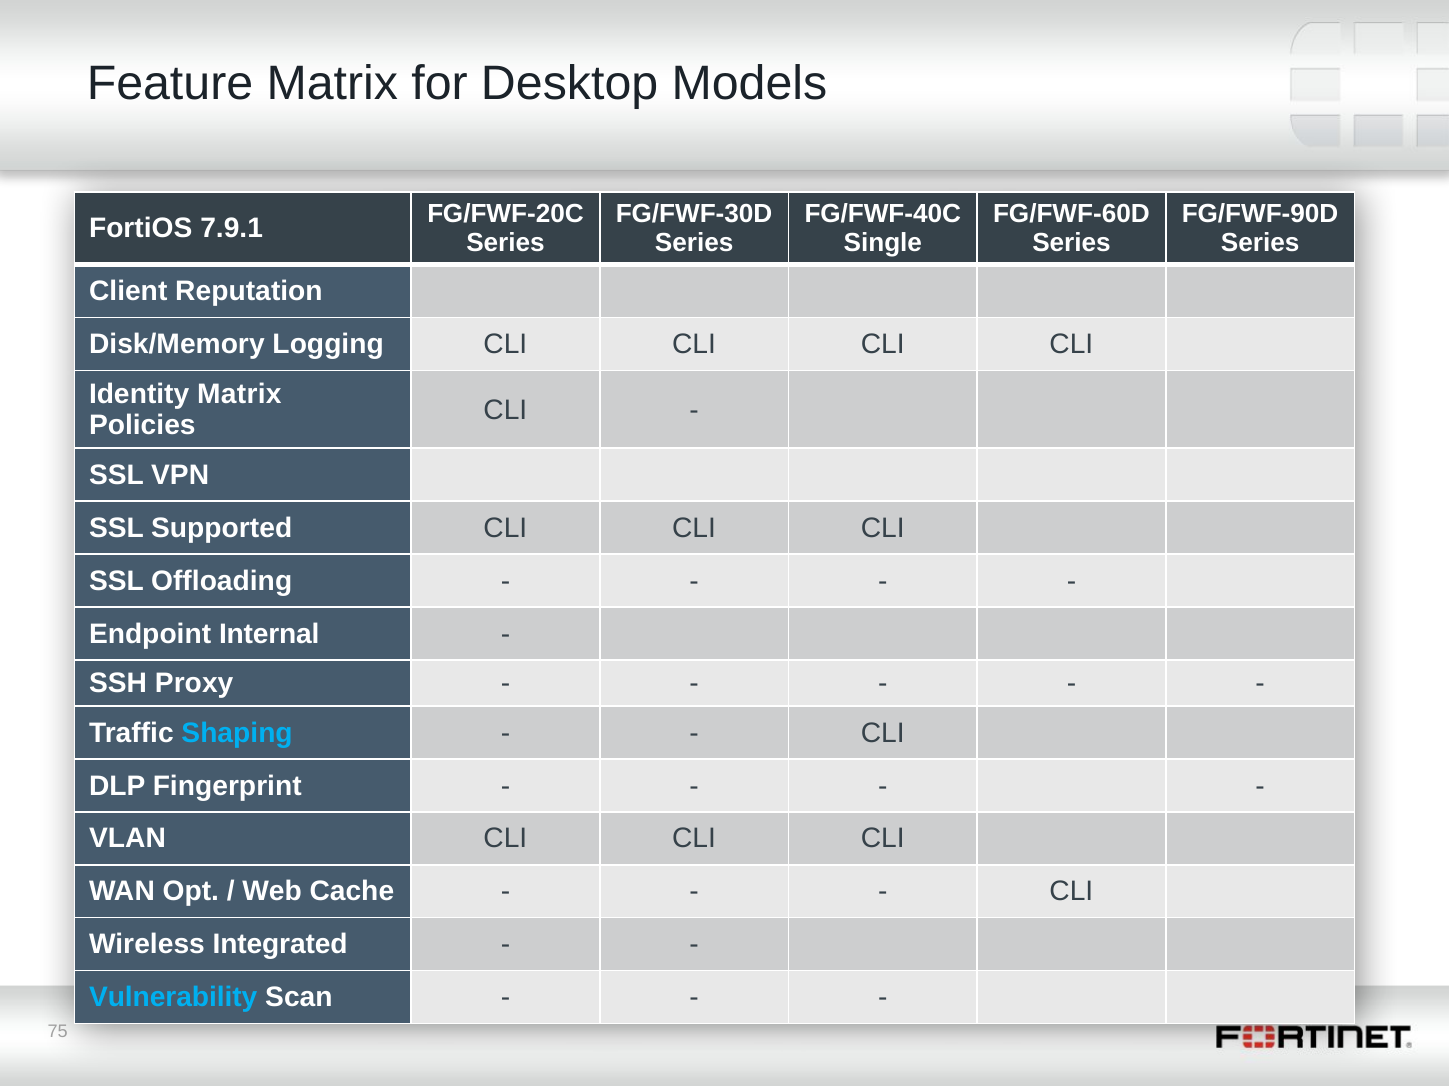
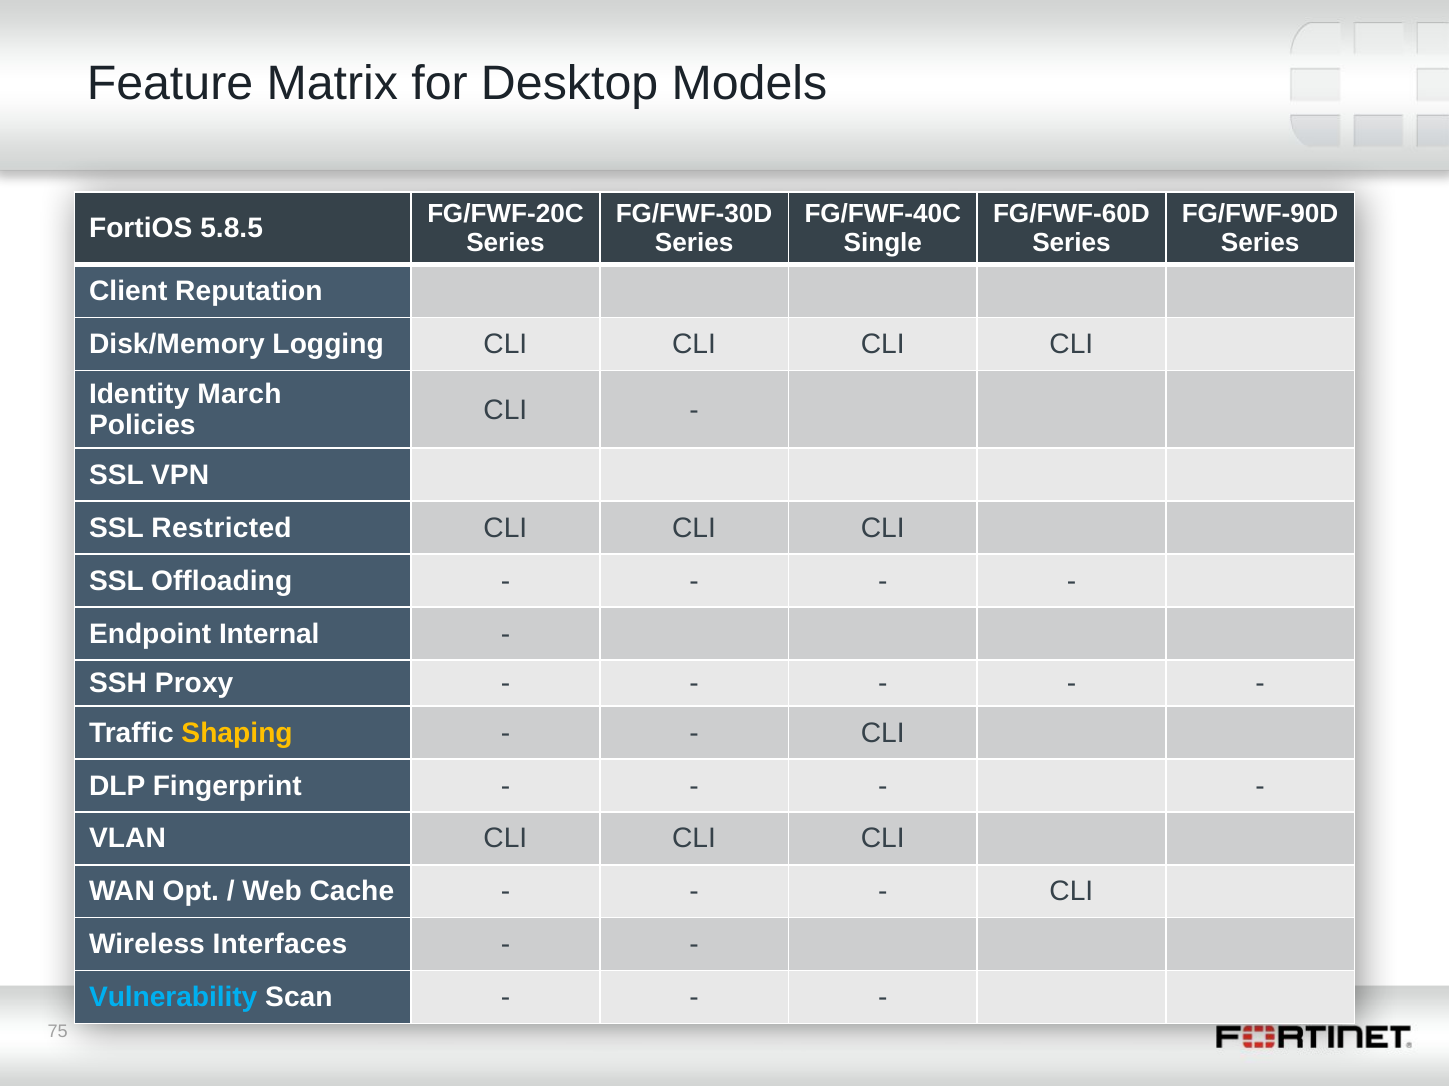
7.9.1: 7.9.1 -> 5.8.5
Identity Matrix: Matrix -> March
Supported: Supported -> Restricted
Shaping colour: light blue -> yellow
Integrated: Integrated -> Interfaces
